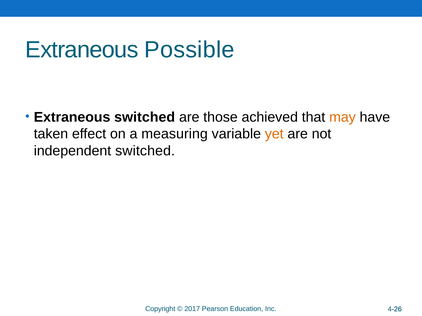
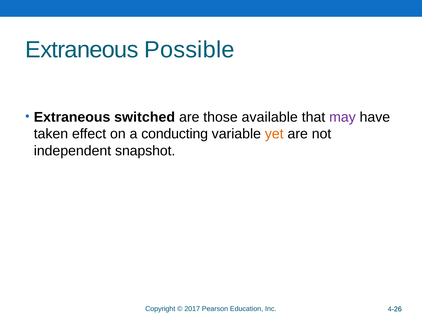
achieved: achieved -> available
may colour: orange -> purple
measuring: measuring -> conducting
independent switched: switched -> snapshot
